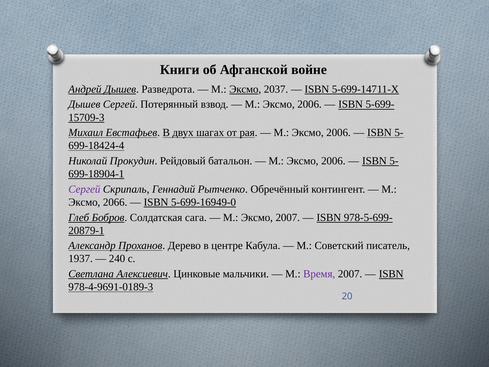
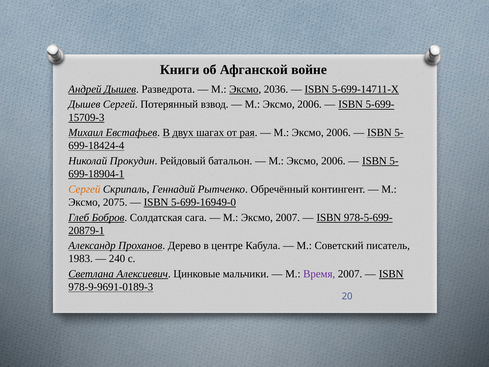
2037: 2037 -> 2036
Сергей at (84, 189) colour: purple -> orange
2066: 2066 -> 2075
1937: 1937 -> 1983
978-4-9691-0189-3: 978-4-9691-0189-3 -> 978-9-9691-0189-3
